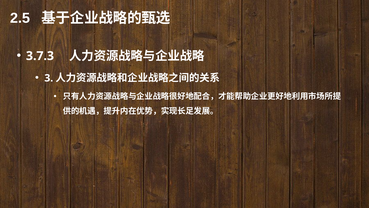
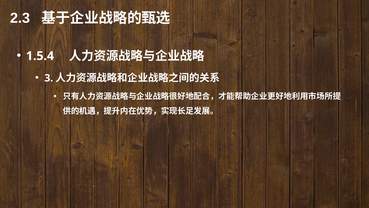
2.5: 2.5 -> 2.3
3.7.3: 3.7.3 -> 1.5.4
